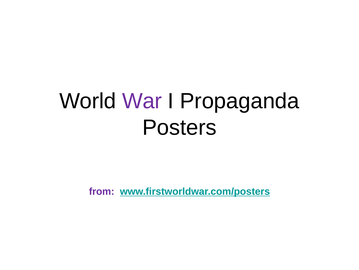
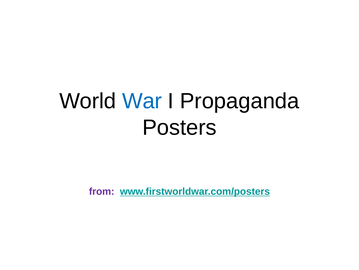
War colour: purple -> blue
